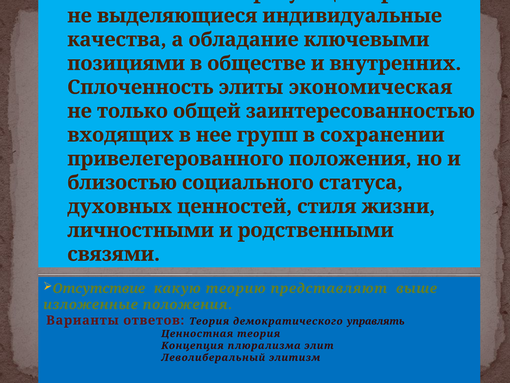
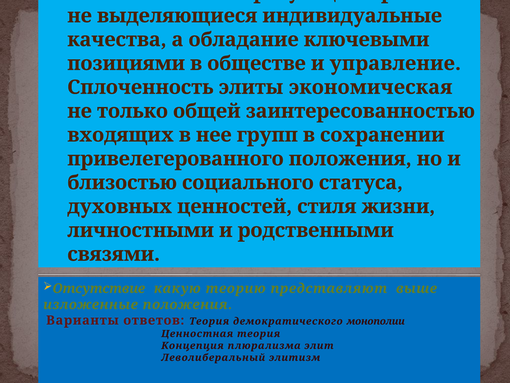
внутренних: внутренних -> управление
управлять: управлять -> монополии
